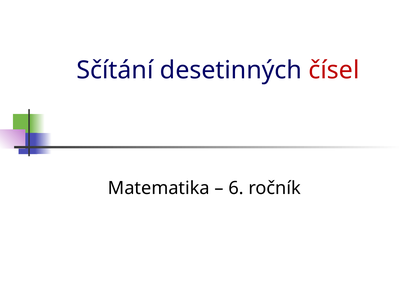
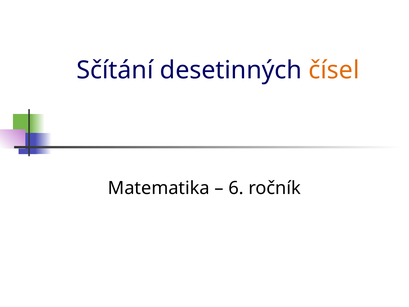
čísel colour: red -> orange
